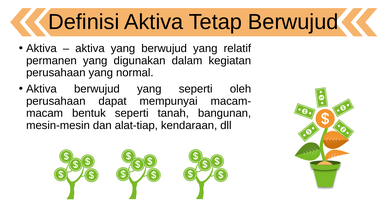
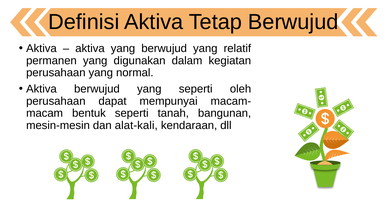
alat-tiap: alat-tiap -> alat-kali
